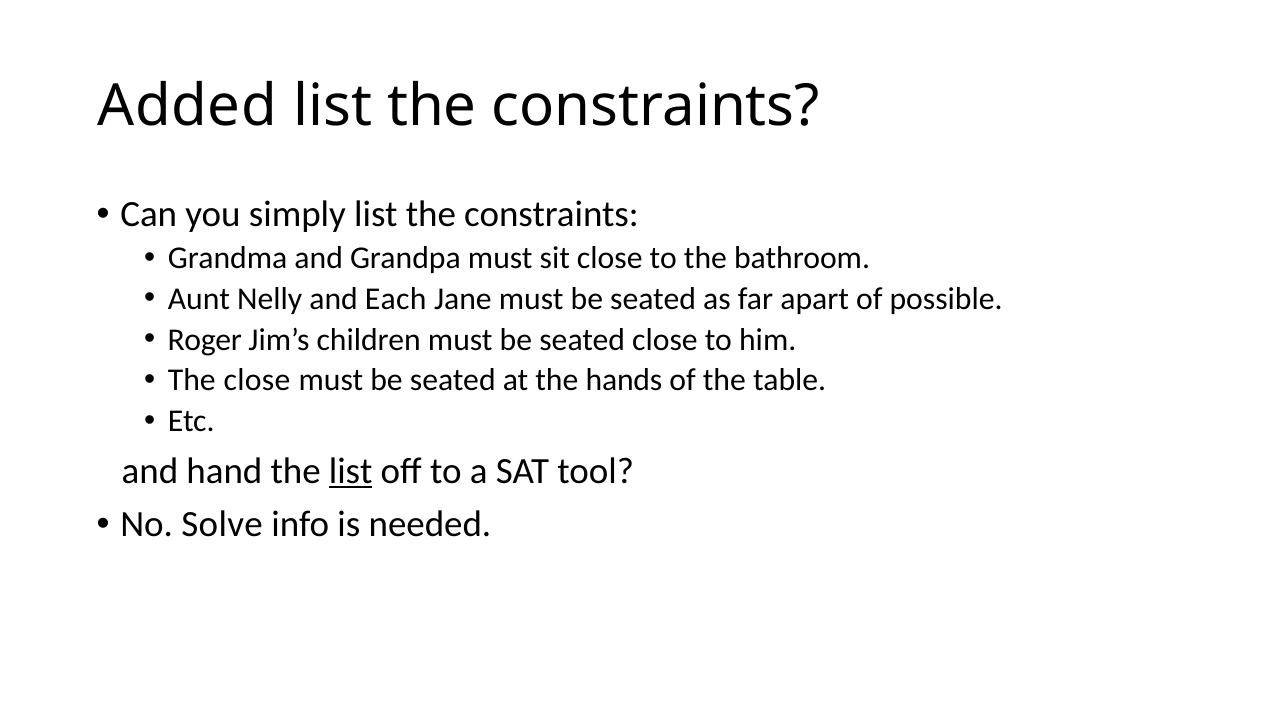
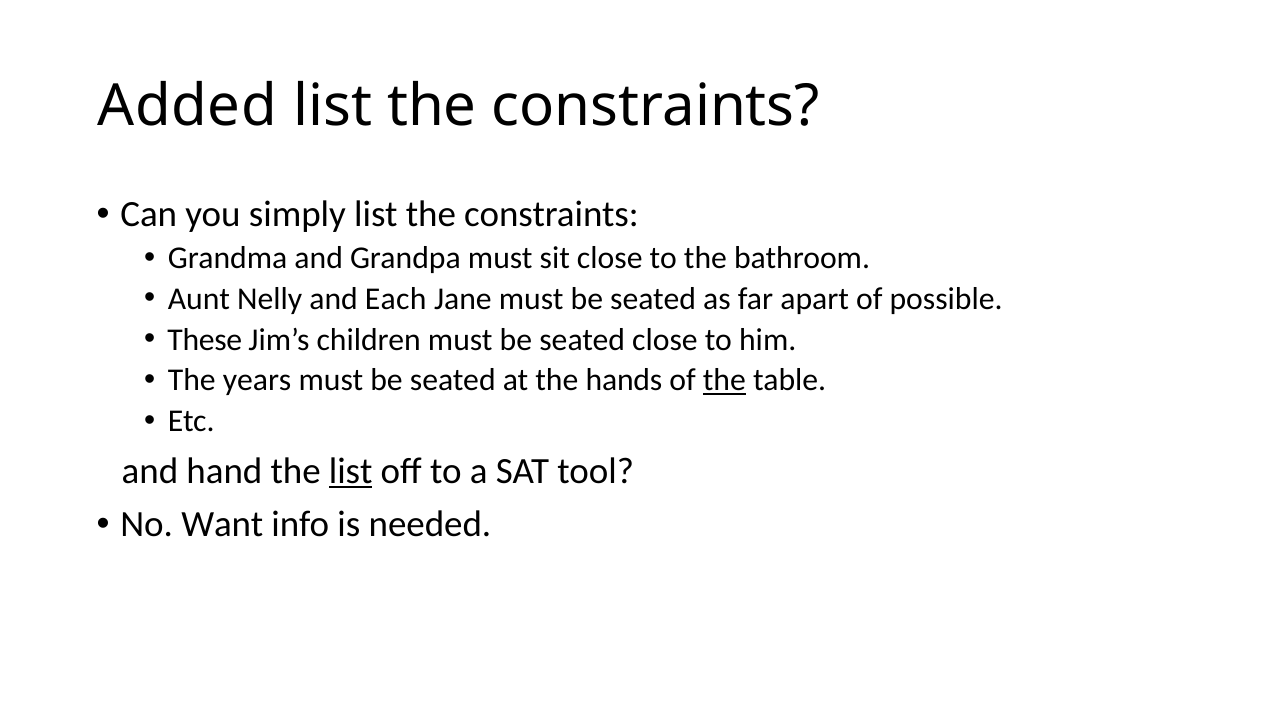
Roger: Roger -> These
The close: close -> years
the at (724, 381) underline: none -> present
Solve: Solve -> Want
